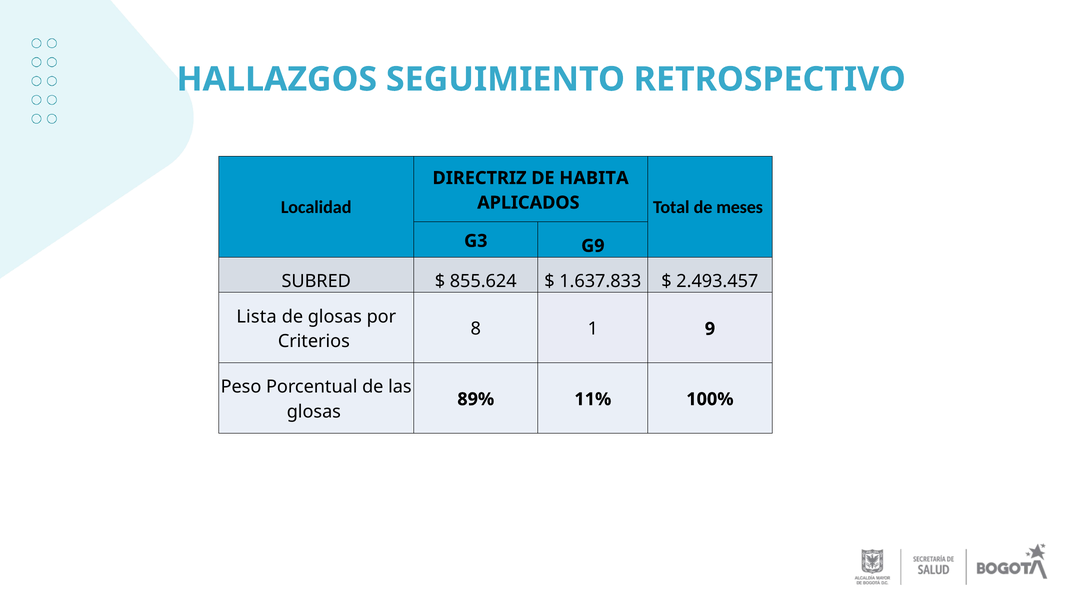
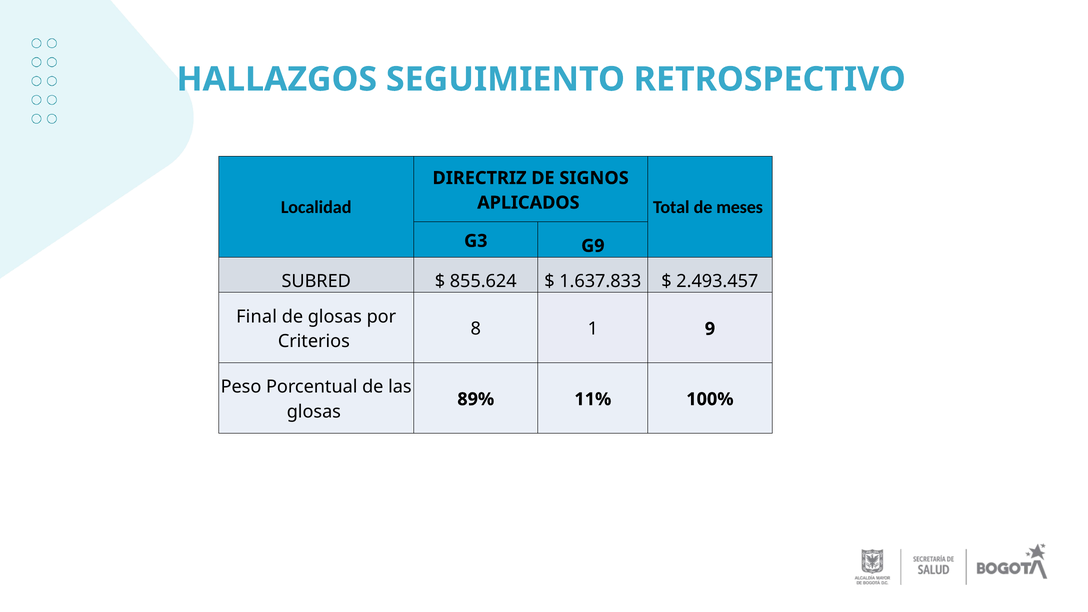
HABITA: HABITA -> SIGNOS
Lista: Lista -> Final
